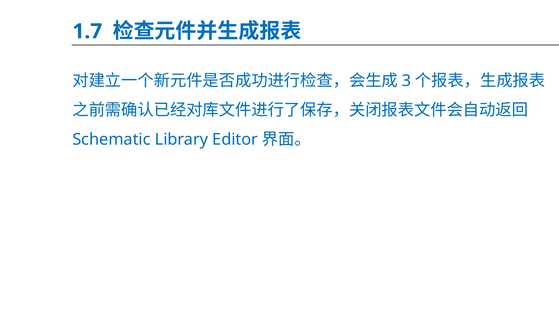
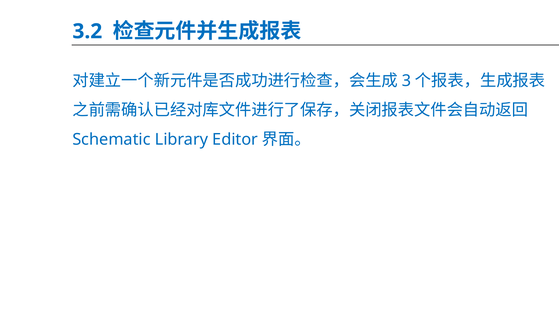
1.7: 1.7 -> 3.2
